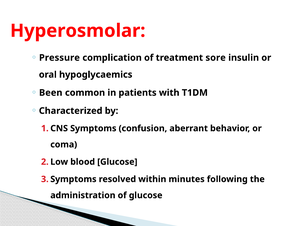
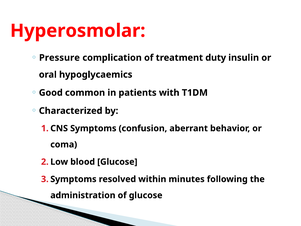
sore: sore -> duty
Been: Been -> Good
